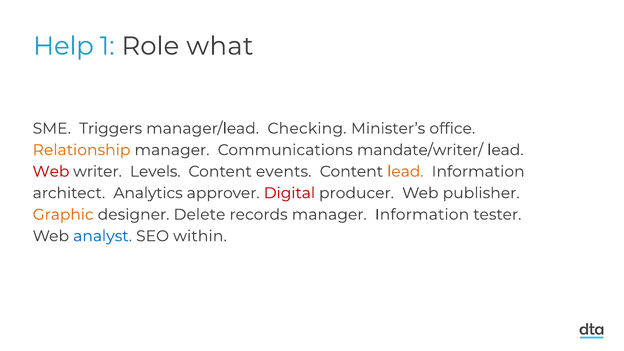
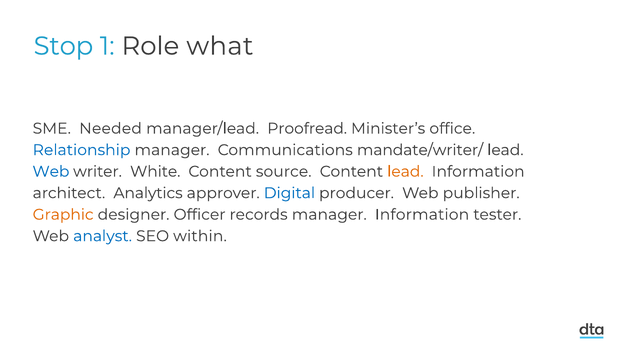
Help: Help -> Stop
Triggers: Triggers -> Needed
Checking: Checking -> Proofread
Relationship colour: orange -> blue
Web at (51, 172) colour: red -> blue
Levels: Levels -> White
events: events -> source
Digital colour: red -> blue
Delete: Delete -> Officer
